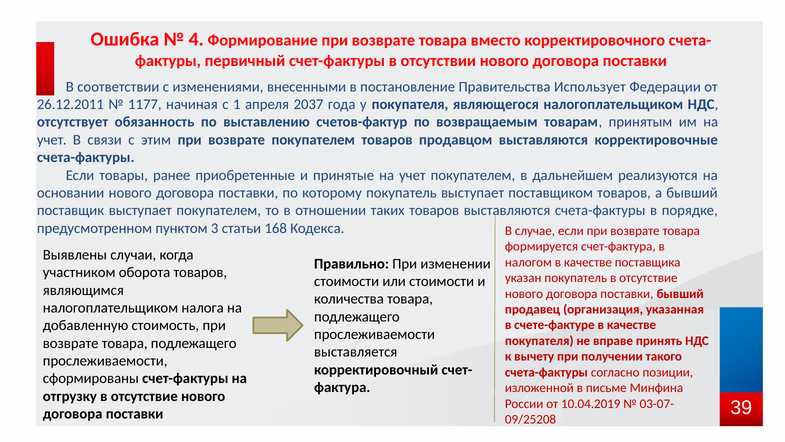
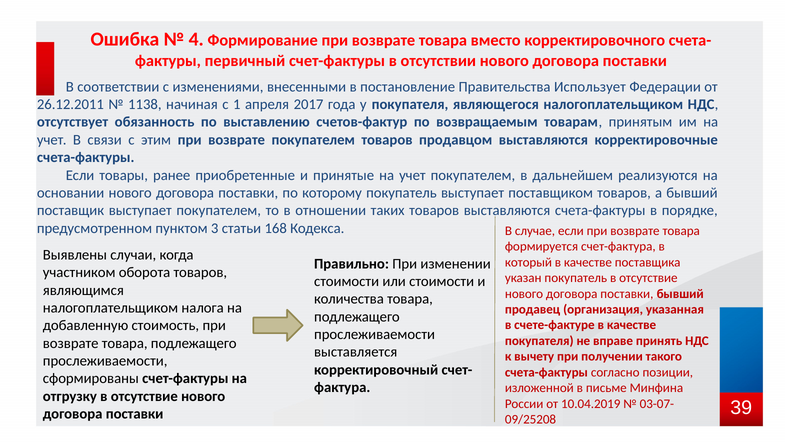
1177: 1177 -> 1138
2037: 2037 -> 2017
налогом: налогом -> который
